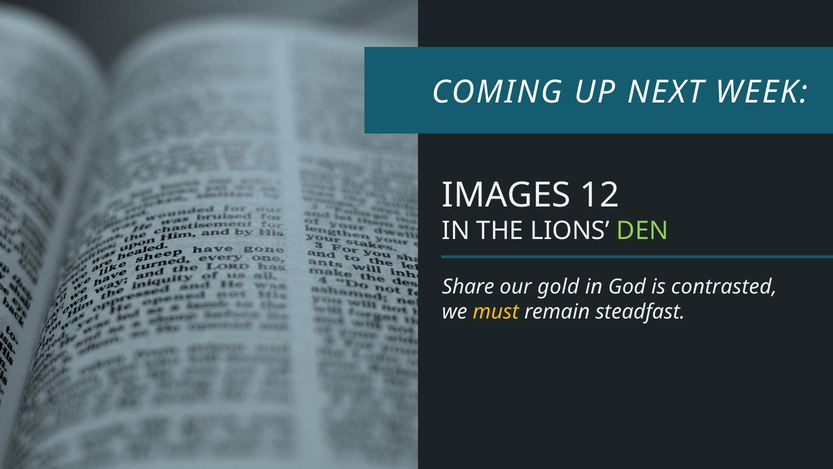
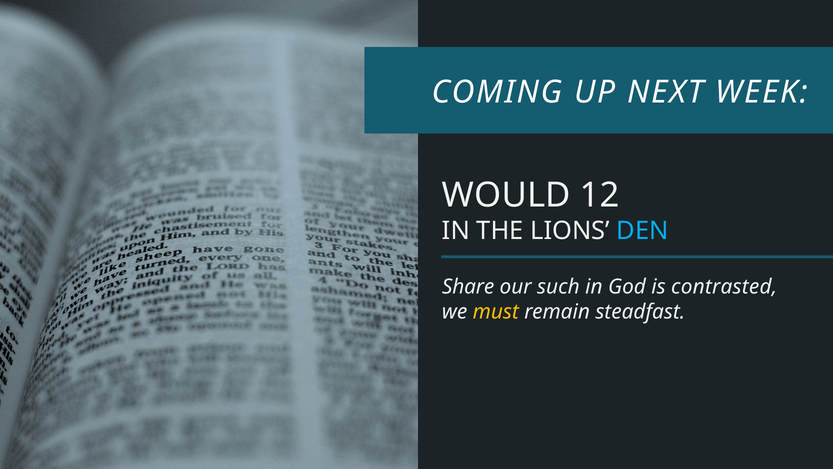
IMAGES: IMAGES -> WOULD
DEN colour: light green -> light blue
gold: gold -> such
